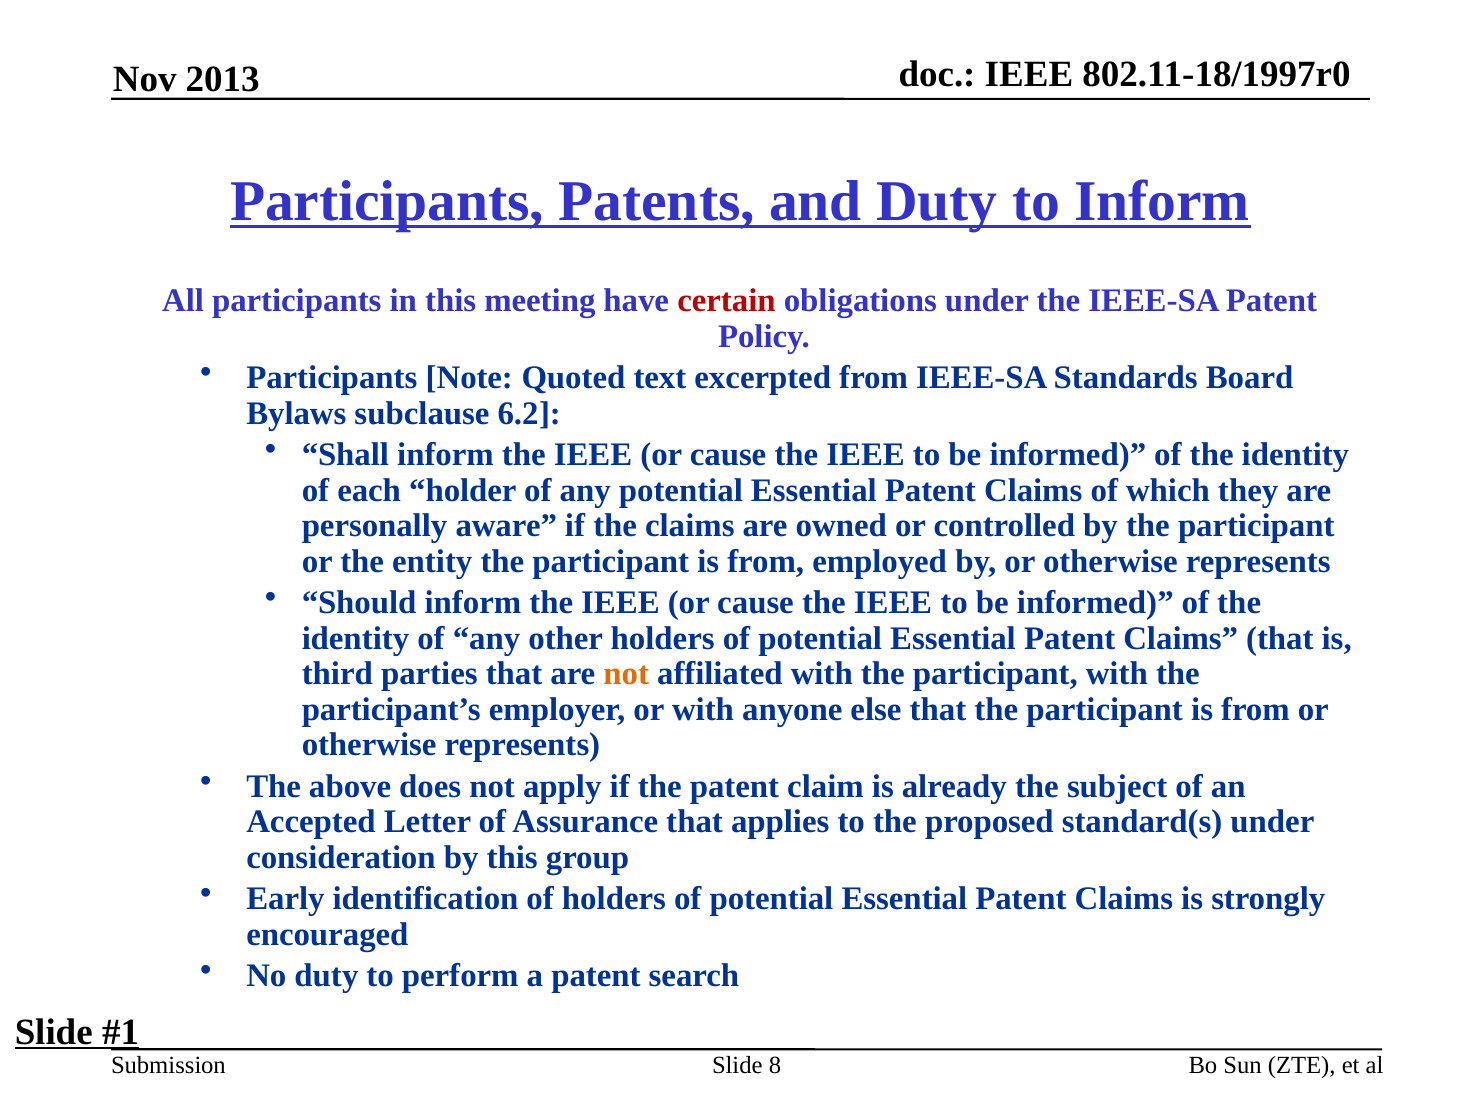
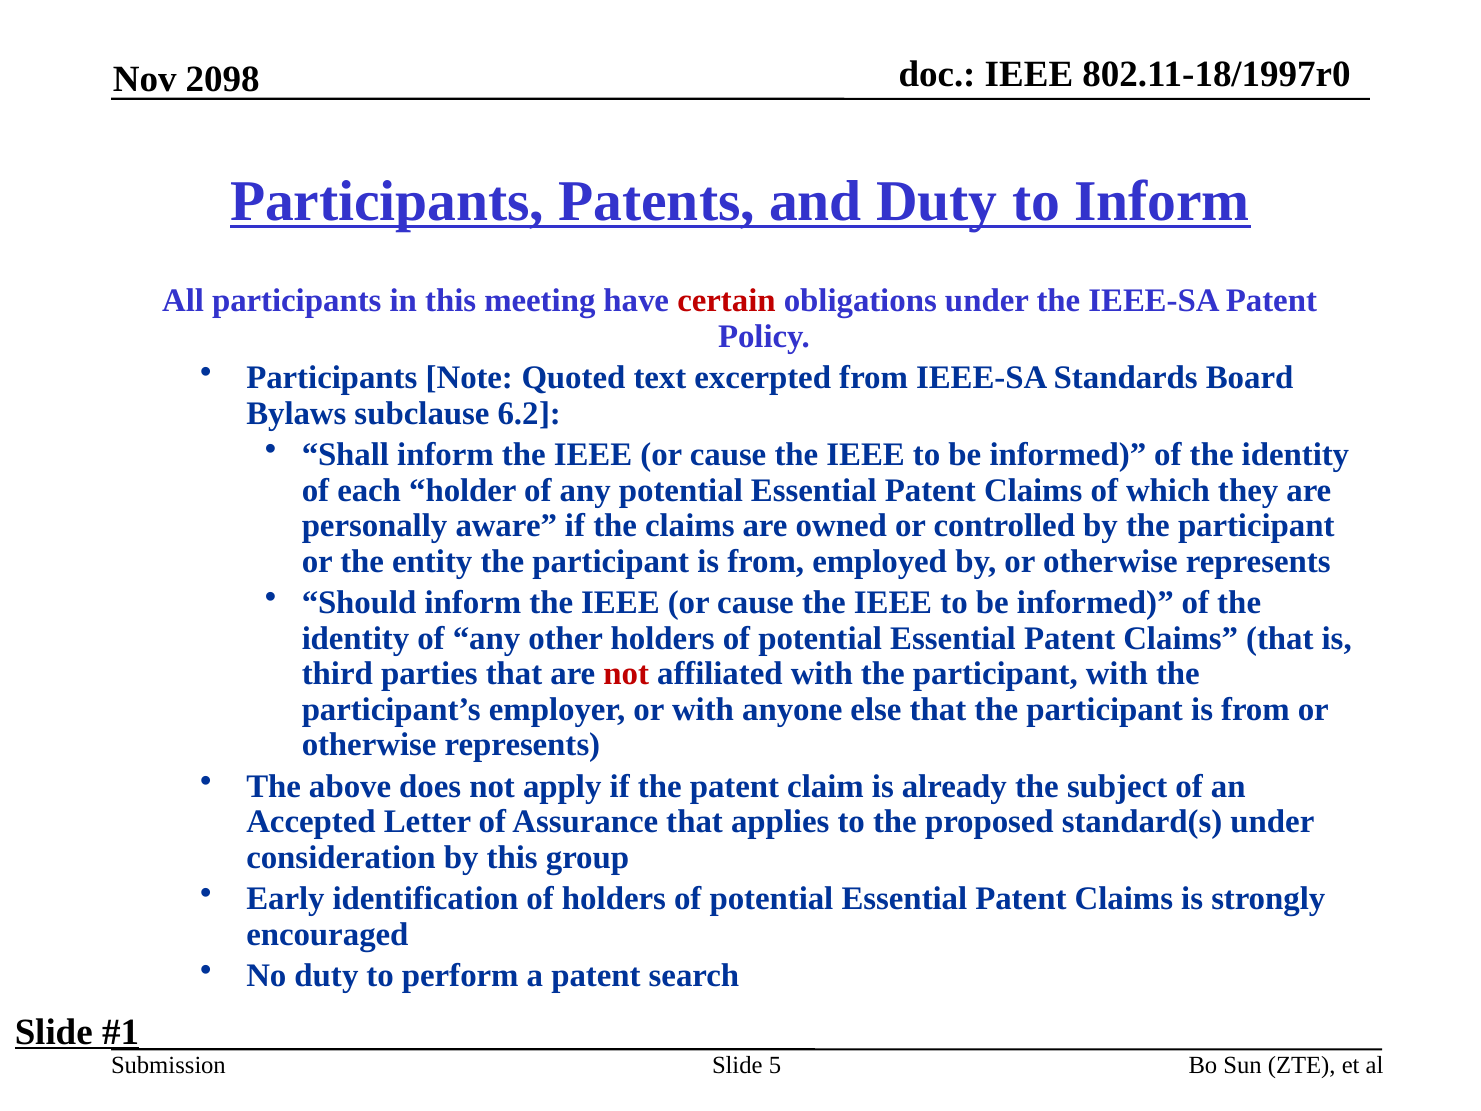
2013: 2013 -> 2098
not at (626, 674) colour: orange -> red
8: 8 -> 5
